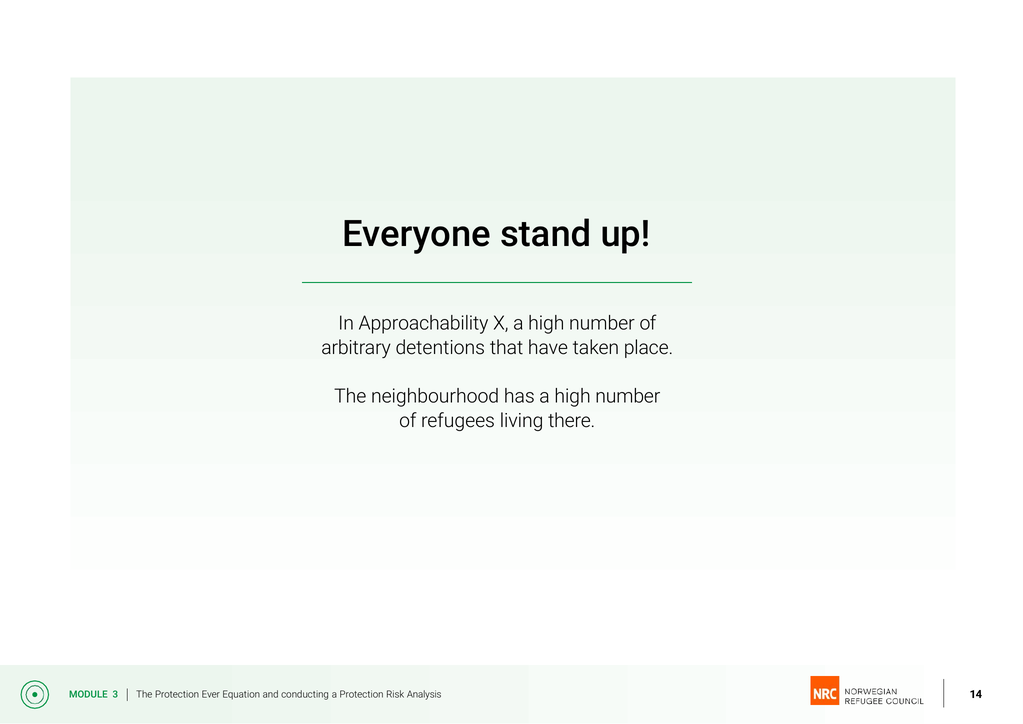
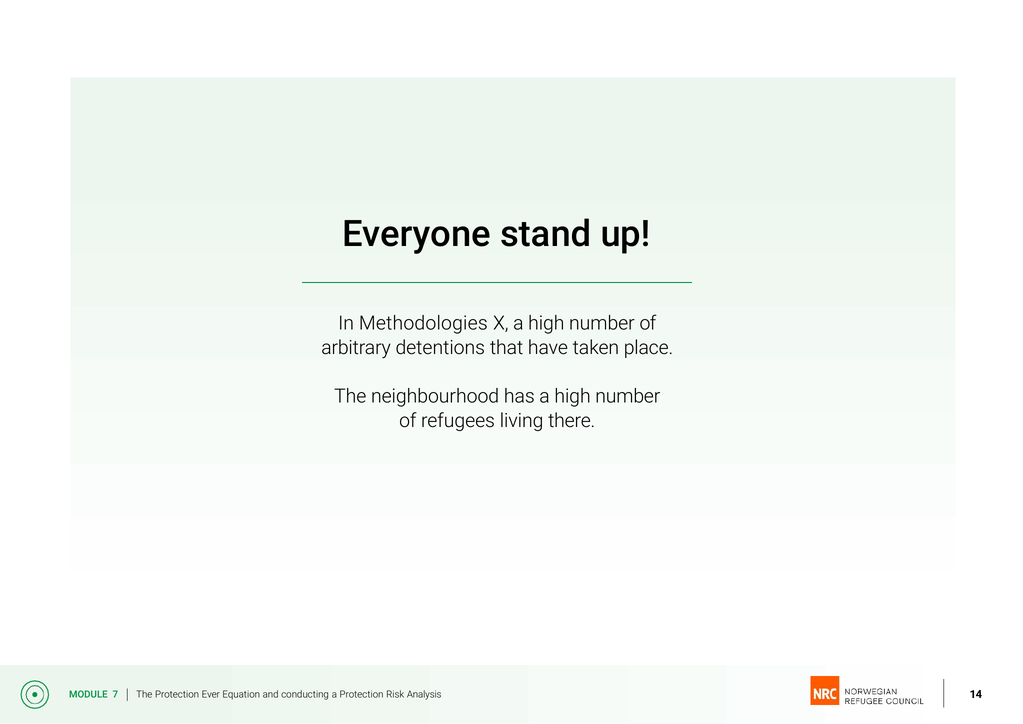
Approachability: Approachability -> Methodologies
3: 3 -> 7
